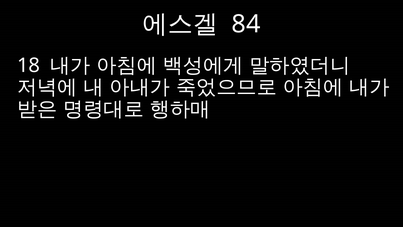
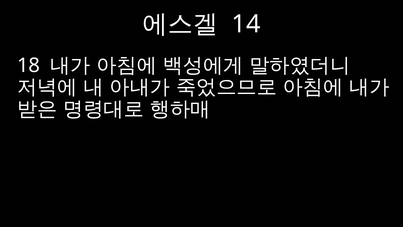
84: 84 -> 14
